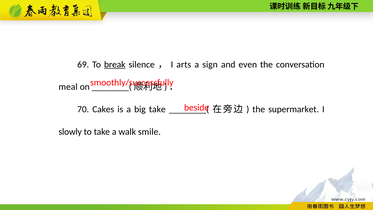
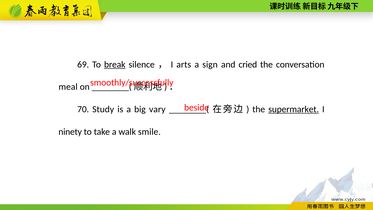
even: even -> cried
Cakes: Cakes -> Study
big take: take -> vary
supermarket underline: none -> present
slowly: slowly -> ninety
